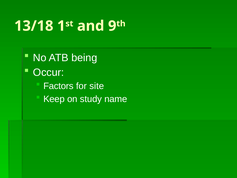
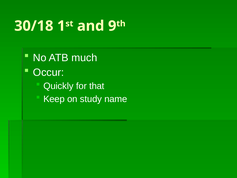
13/18: 13/18 -> 30/18
being: being -> much
Factors: Factors -> Quickly
site: site -> that
